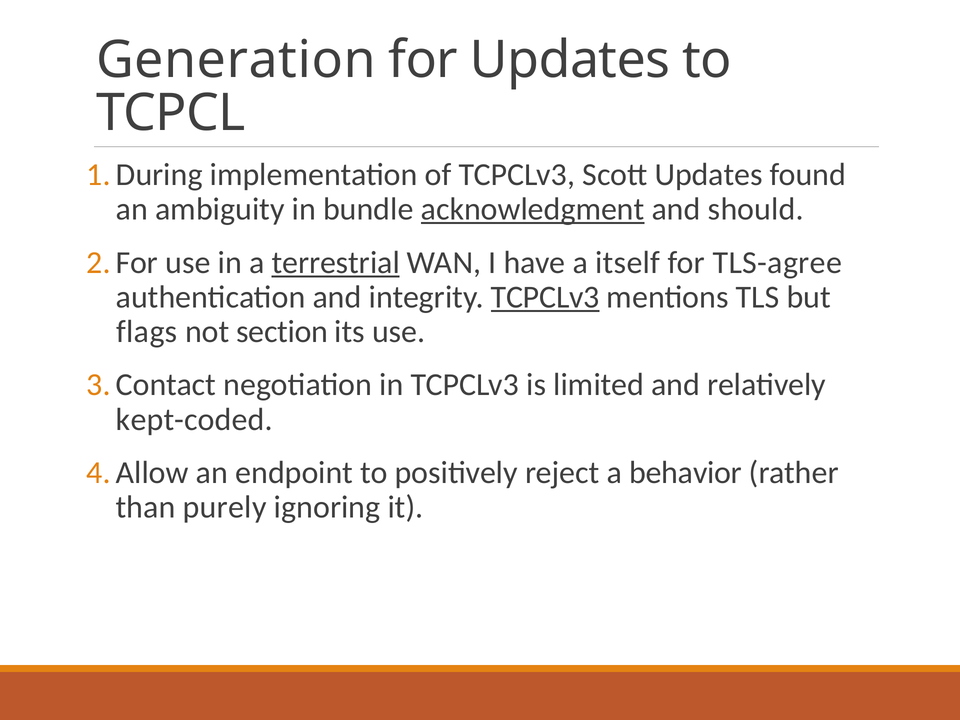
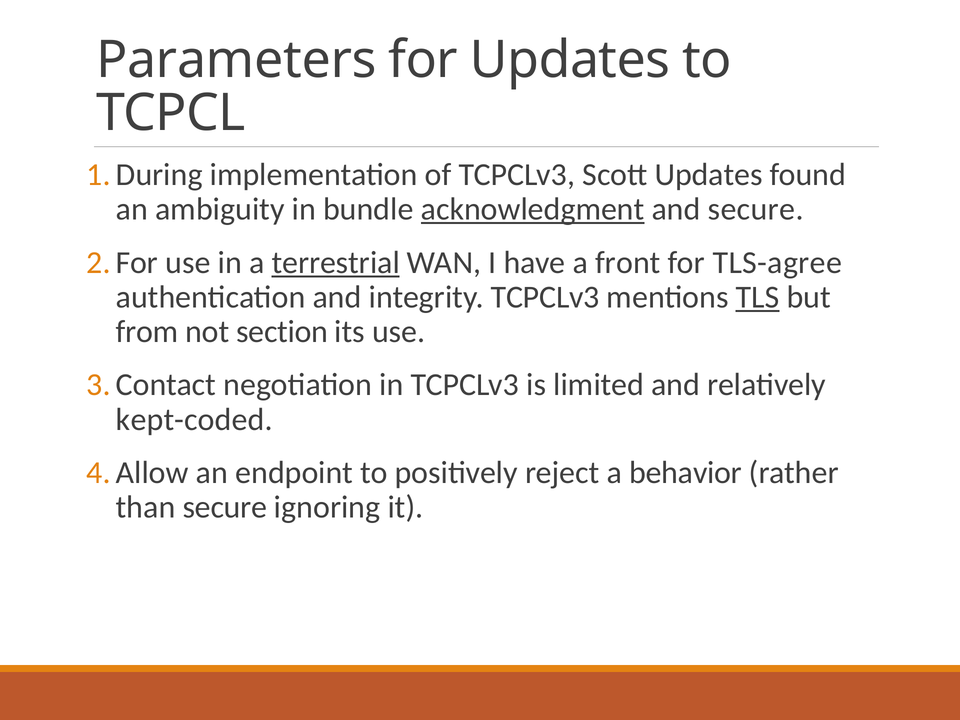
Generation: Generation -> Parameters
and should: should -> secure
itself: itself -> front
TCPCLv3 at (545, 297) underline: present -> none
TLS underline: none -> present
flags: flags -> from
than purely: purely -> secure
